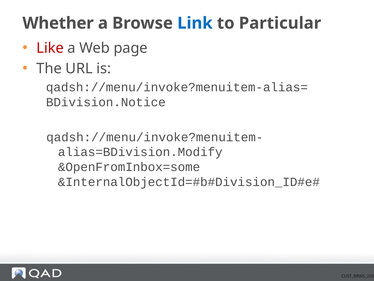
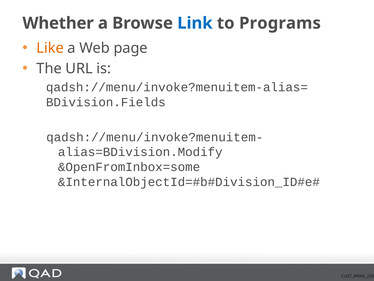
Particular: Particular -> Programs
Like colour: red -> orange
BDivision.Notice: BDivision.Notice -> BDivision.Fields
